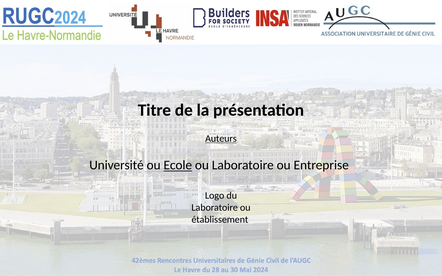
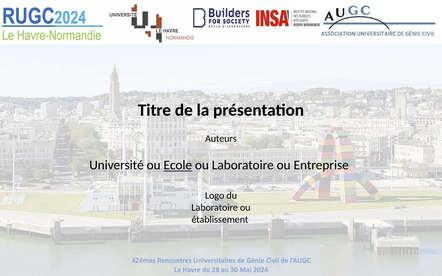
Auteurs underline: present -> none
